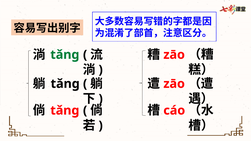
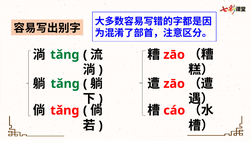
tǎng at (65, 84) colour: black -> green
